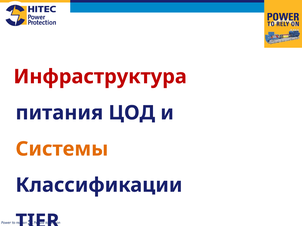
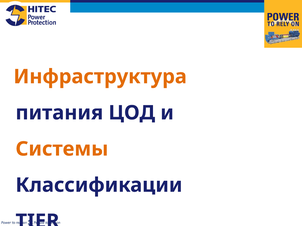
Инфраструктура colour: red -> orange
